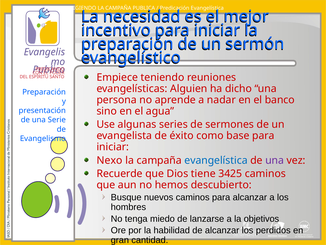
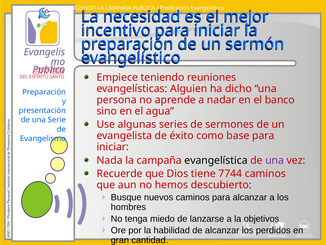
Nexo: Nexo -> Nada
evangelística at (216, 160) colour: blue -> black
3425: 3425 -> 7744
